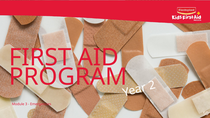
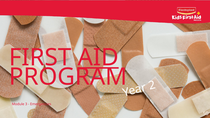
AID underline: none -> present
